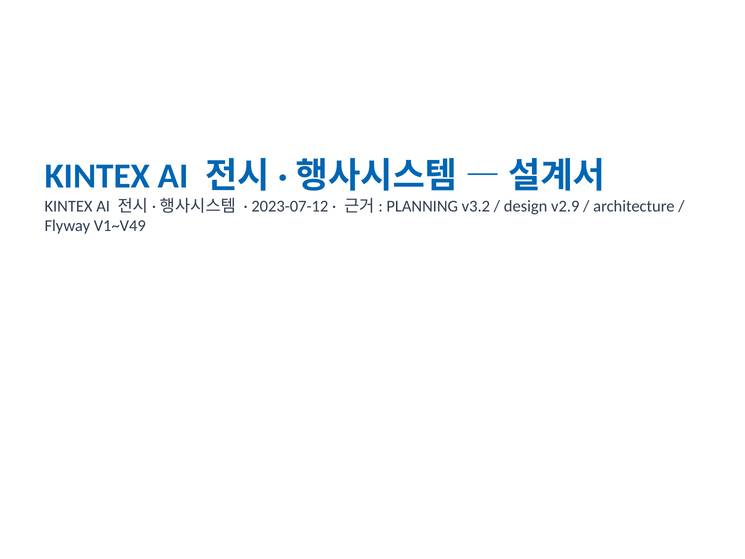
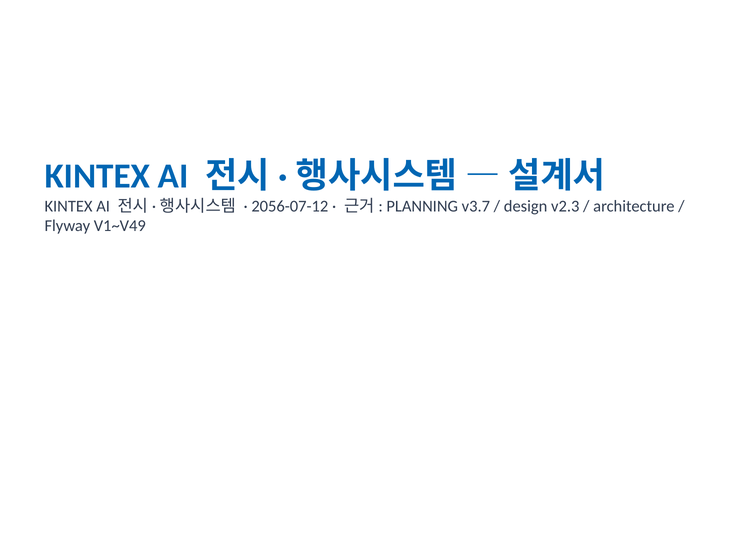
2023-07-12: 2023-07-12 -> 2056-07-12
v3.2: v3.2 -> v3.7
v2.9: v2.9 -> v2.3
